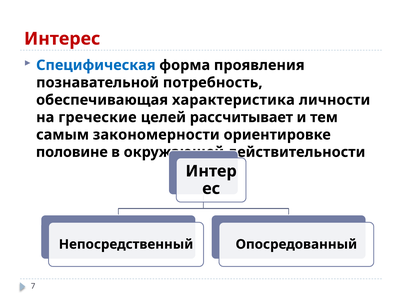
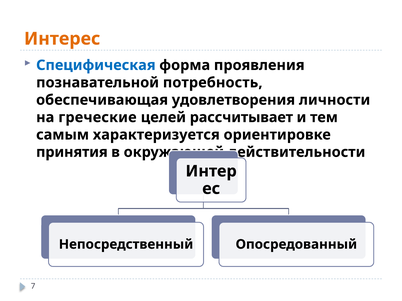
Интерес colour: red -> orange
характеристика: характеристика -> удовлетворения
закономерности: закономерности -> характеризуется
половине: половине -> принятия
